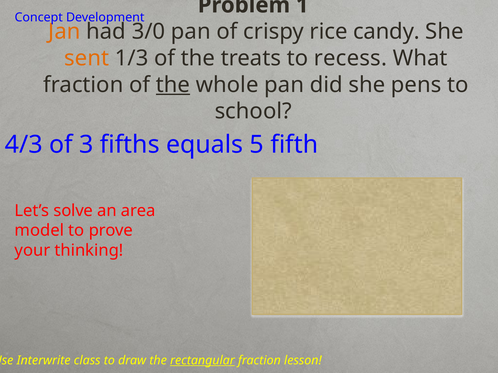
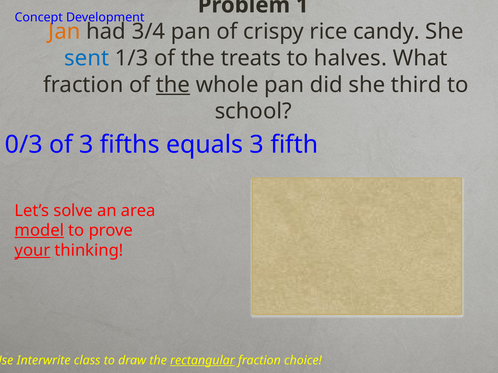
3/0: 3/0 -> 3/4
sent colour: orange -> blue
recess: recess -> halves
pens: pens -> third
4/3: 4/3 -> 0/3
equals 5: 5 -> 3
model underline: none -> present
your underline: none -> present
lesson: lesson -> choice
